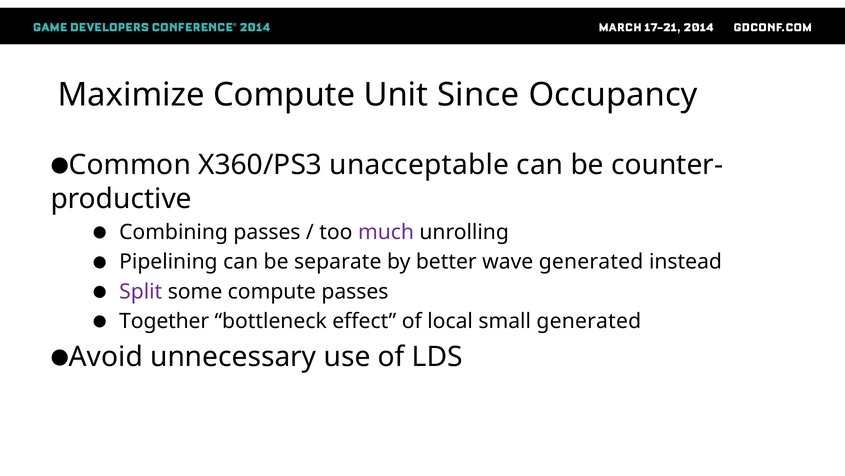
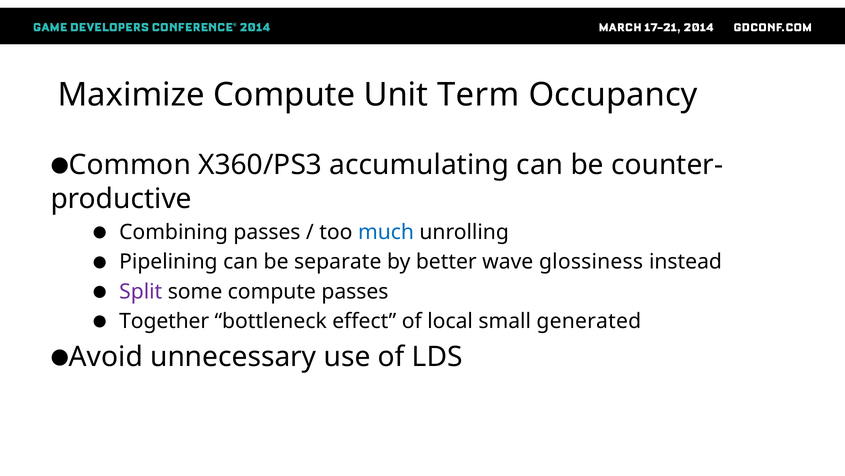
Since: Since -> Term
unacceptable: unacceptable -> accumulating
much colour: purple -> blue
wave generated: generated -> glossiness
